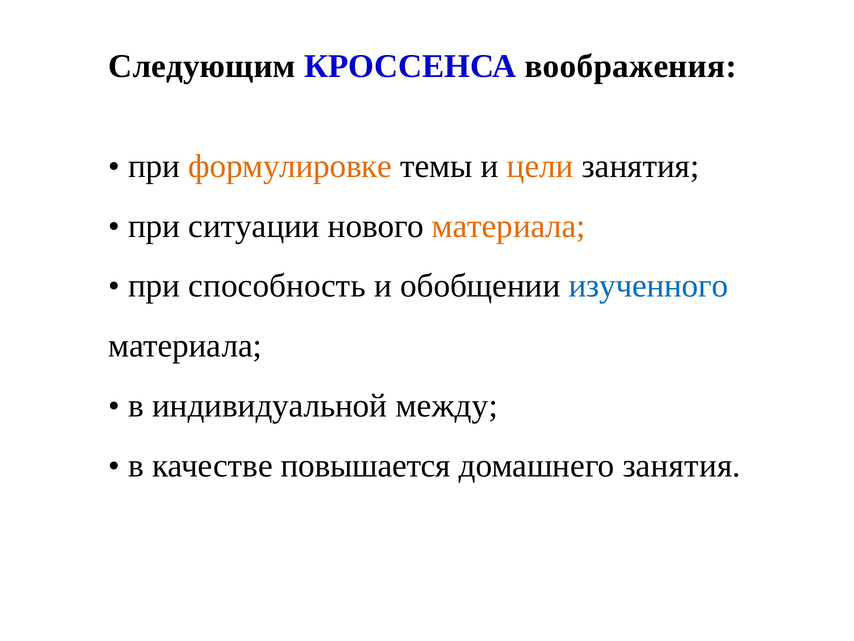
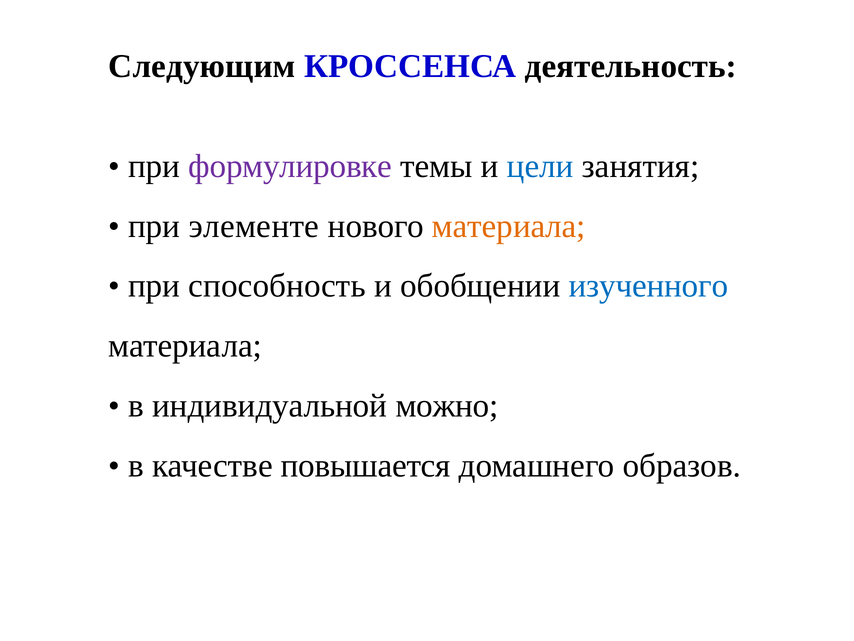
воображения: воображения -> деятельность
формулировке colour: orange -> purple
цели colour: orange -> blue
ситуации: ситуации -> элементе
между: между -> можно
домашнего занятия: занятия -> образов
